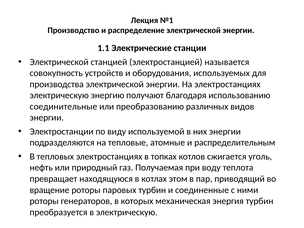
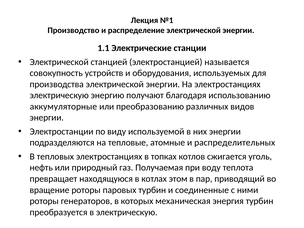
соединительные: соединительные -> аккумуляторные
распределительным: распределительным -> распределительных
